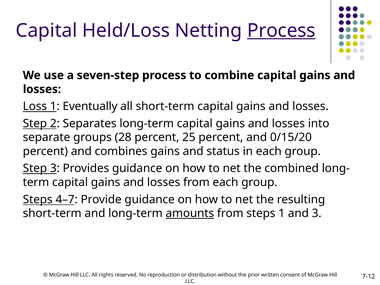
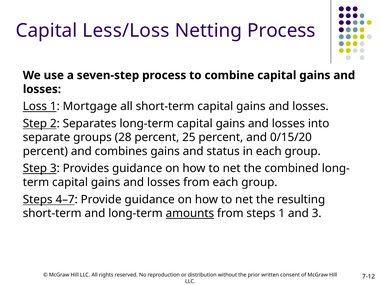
Held/Loss: Held/Loss -> Less/Loss
Process at (281, 31) underline: present -> none
Eventually: Eventually -> Mortgage
